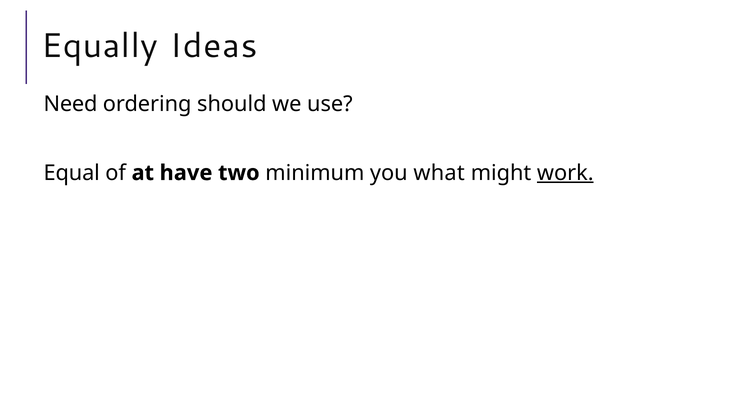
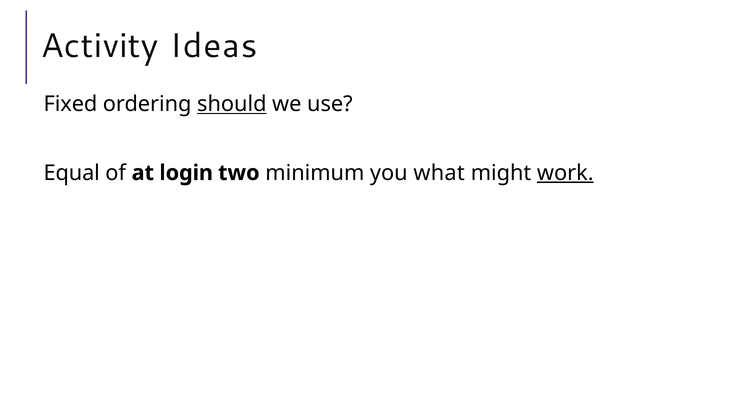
Equally: Equally -> Activity
Need: Need -> Fixed
should underline: none -> present
have: have -> login
